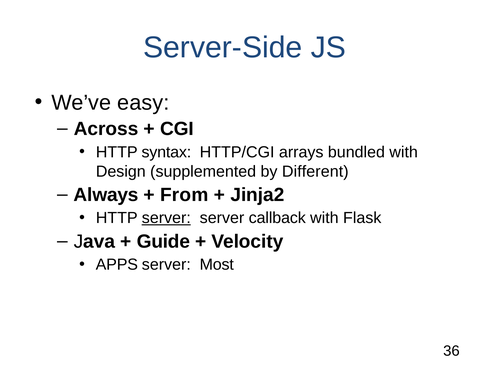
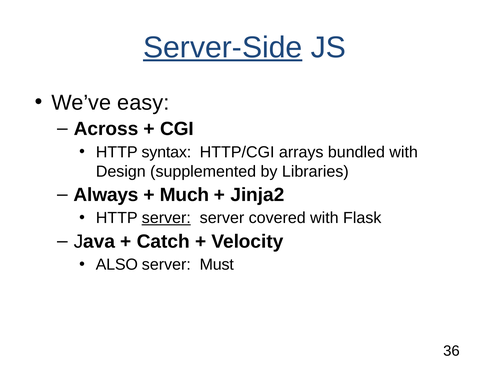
Server-Side underline: none -> present
Different: Different -> Libraries
From: From -> Much
callback: callback -> covered
Guide: Guide -> Catch
APPS: APPS -> ALSO
Most: Most -> Must
